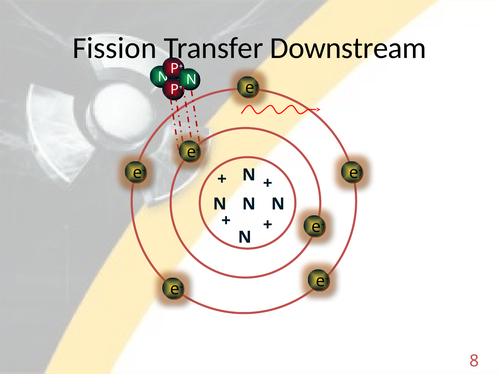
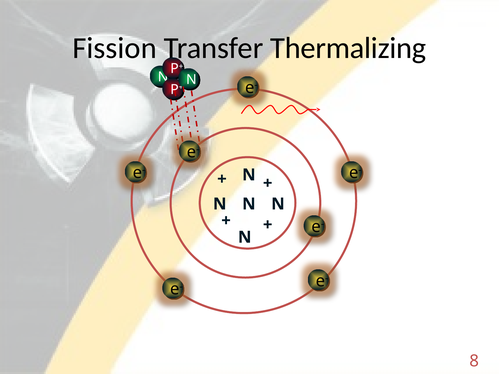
Downstream: Downstream -> Thermalizing
